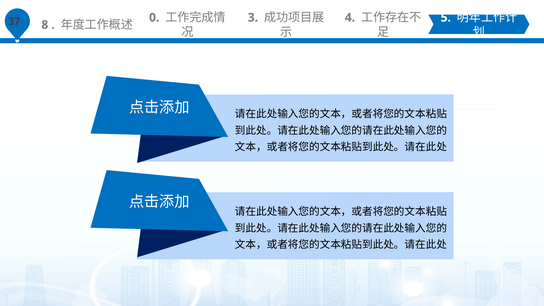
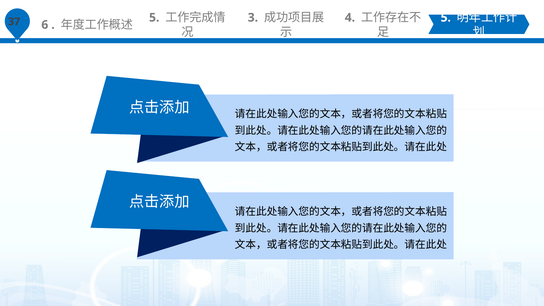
8: 8 -> 6
0 at (154, 18): 0 -> 5
